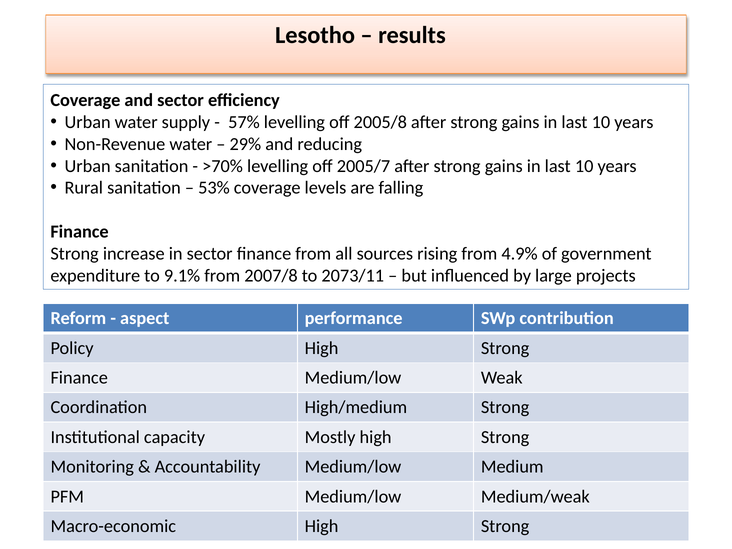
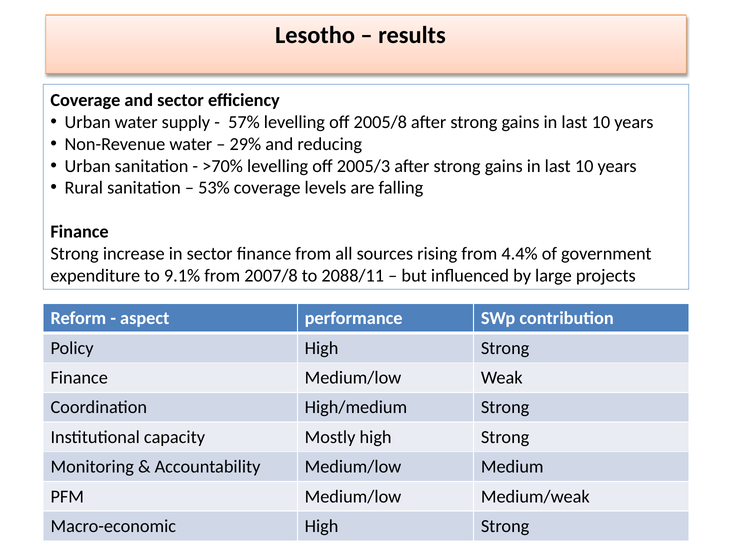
2005/7: 2005/7 -> 2005/3
4.9%: 4.9% -> 4.4%
2073/11: 2073/11 -> 2088/11
